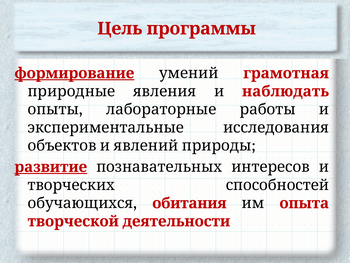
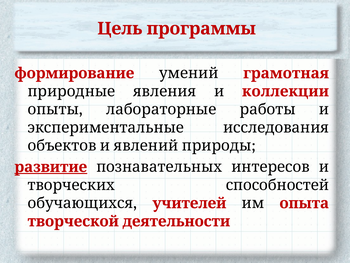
формирование underline: present -> none
наблюдать: наблюдать -> коллекции
обитания: обитания -> учителей
